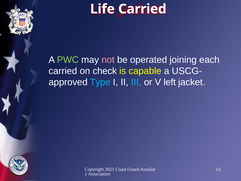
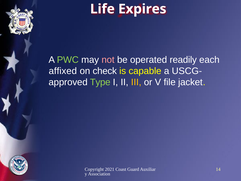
Life Carried: Carried -> Expires
joining: joining -> readily
carried at (63, 71): carried -> affixed
Type colour: light blue -> light green
III colour: light blue -> yellow
left: left -> file
